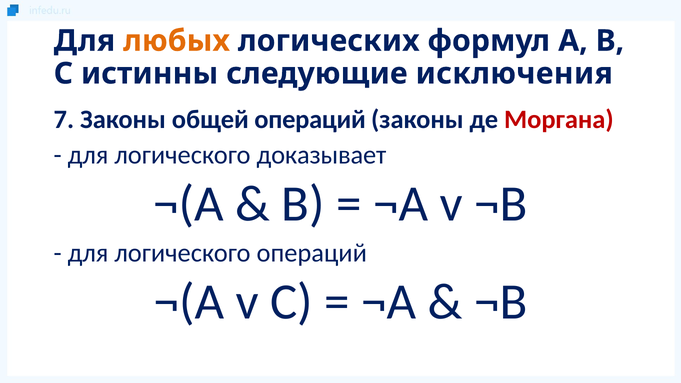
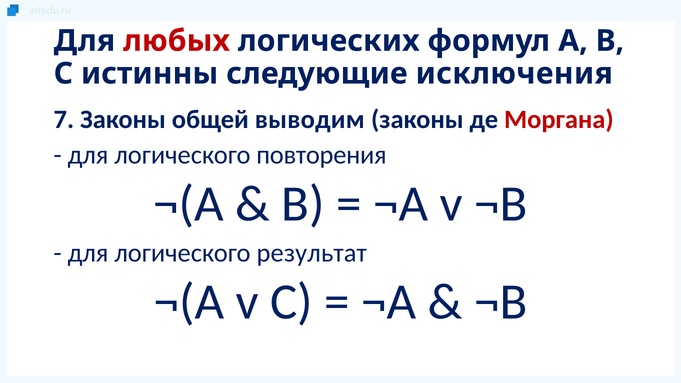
любых colour: orange -> red
общей операций: операций -> выводим
доказывает: доказывает -> повторения
логического операций: операций -> результат
